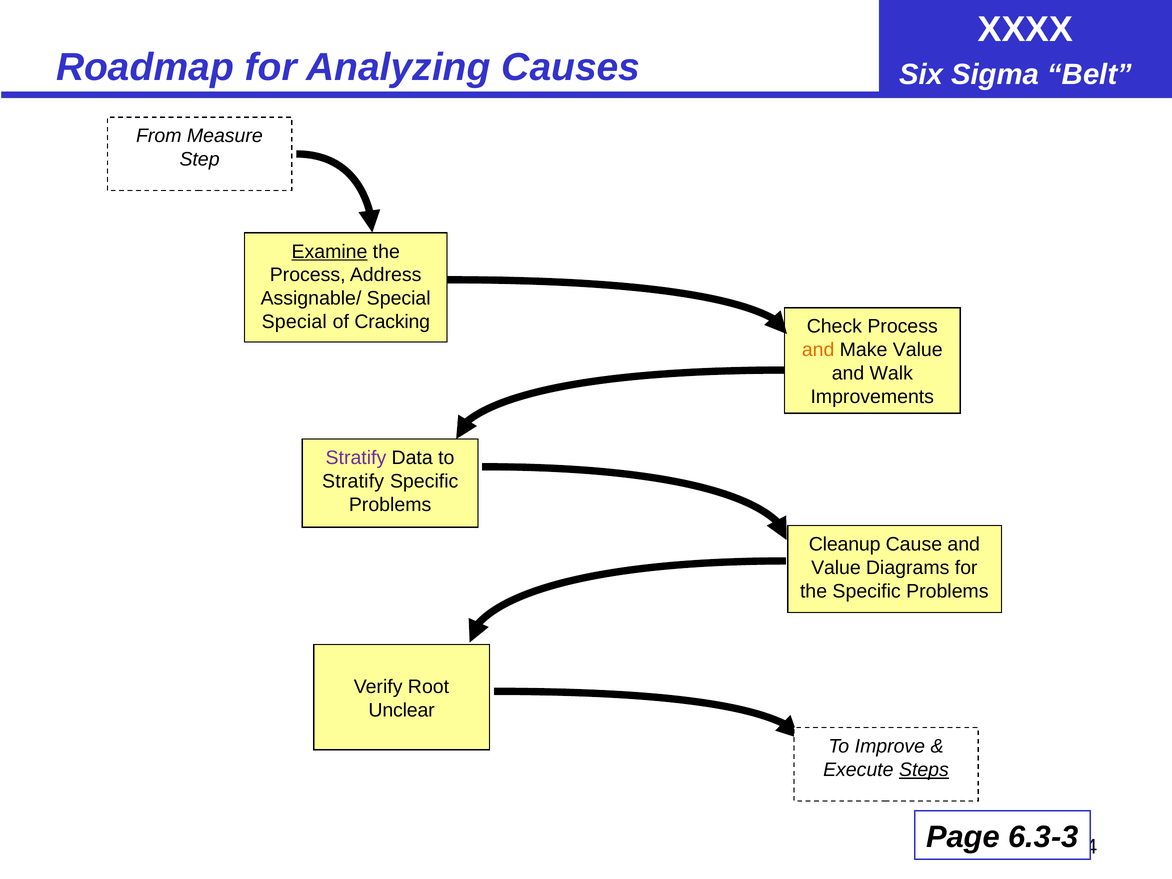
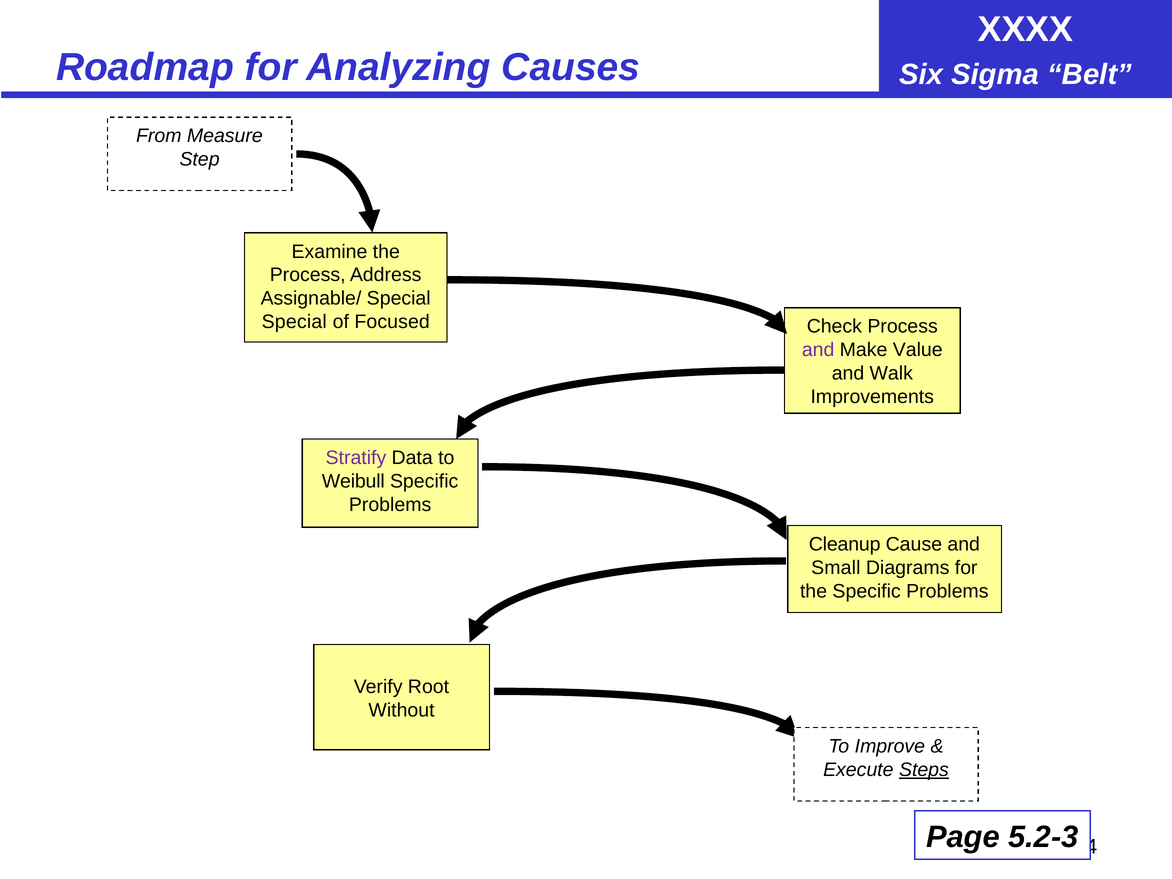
Examine underline: present -> none
Cracking: Cracking -> Focused
and at (818, 350) colour: orange -> purple
Stratify at (353, 481): Stratify -> Weibull
Value at (836, 568): Value -> Small
Unclear: Unclear -> Without
6.3-3: 6.3-3 -> 5.2-3
